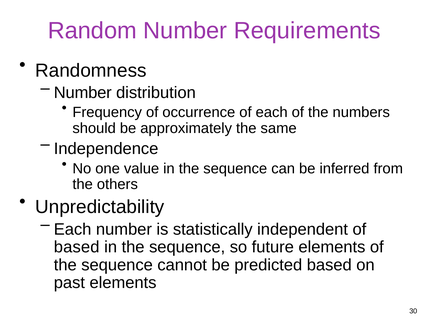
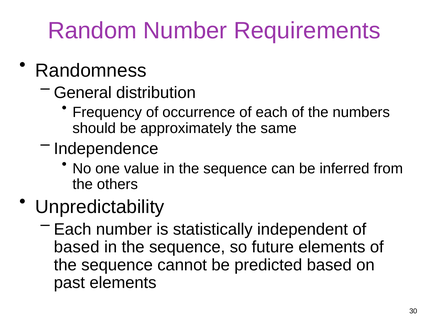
Number at (83, 93): Number -> General
